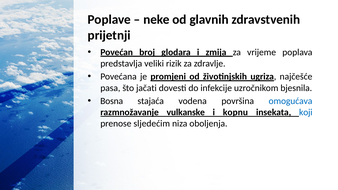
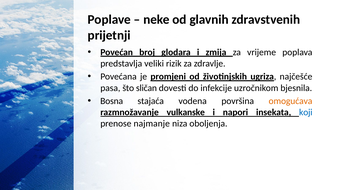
jačati: jačati -> sličan
omogućava colour: blue -> orange
kopnu: kopnu -> napori
sljedećim: sljedećim -> najmanje
